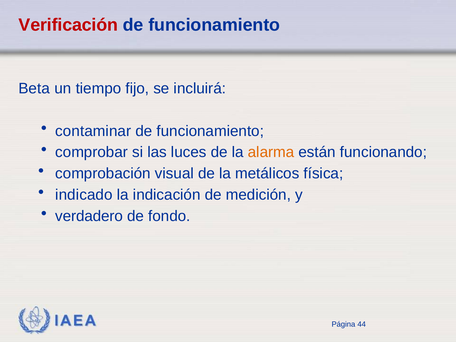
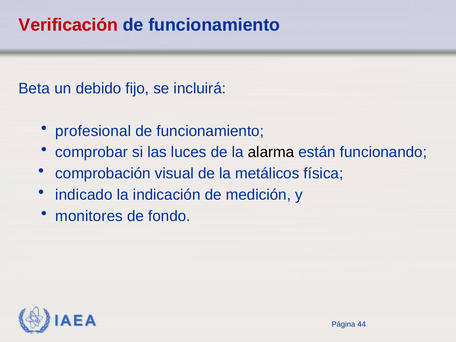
tiempo: tiempo -> debido
contaminar: contaminar -> profesional
alarma colour: orange -> black
verdadero: verdadero -> monitores
